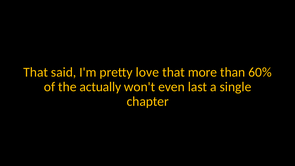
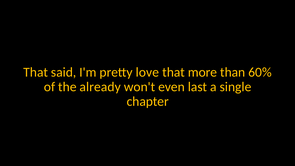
actually: actually -> already
